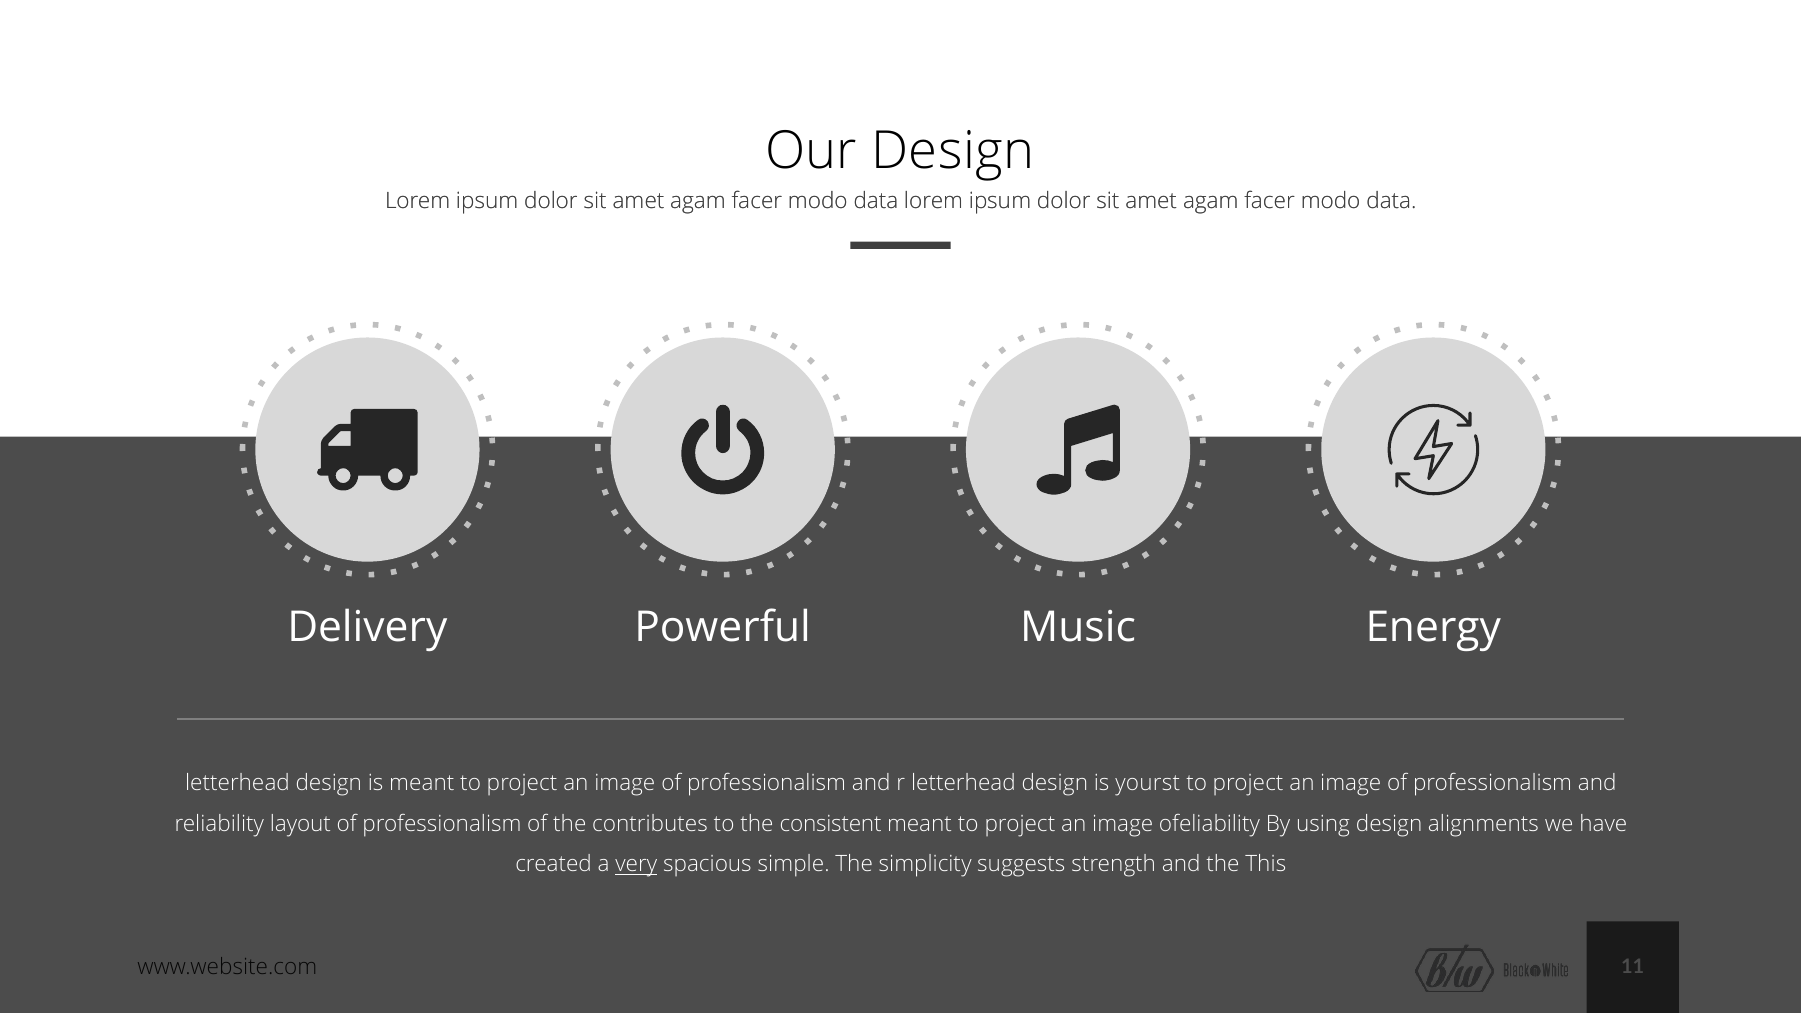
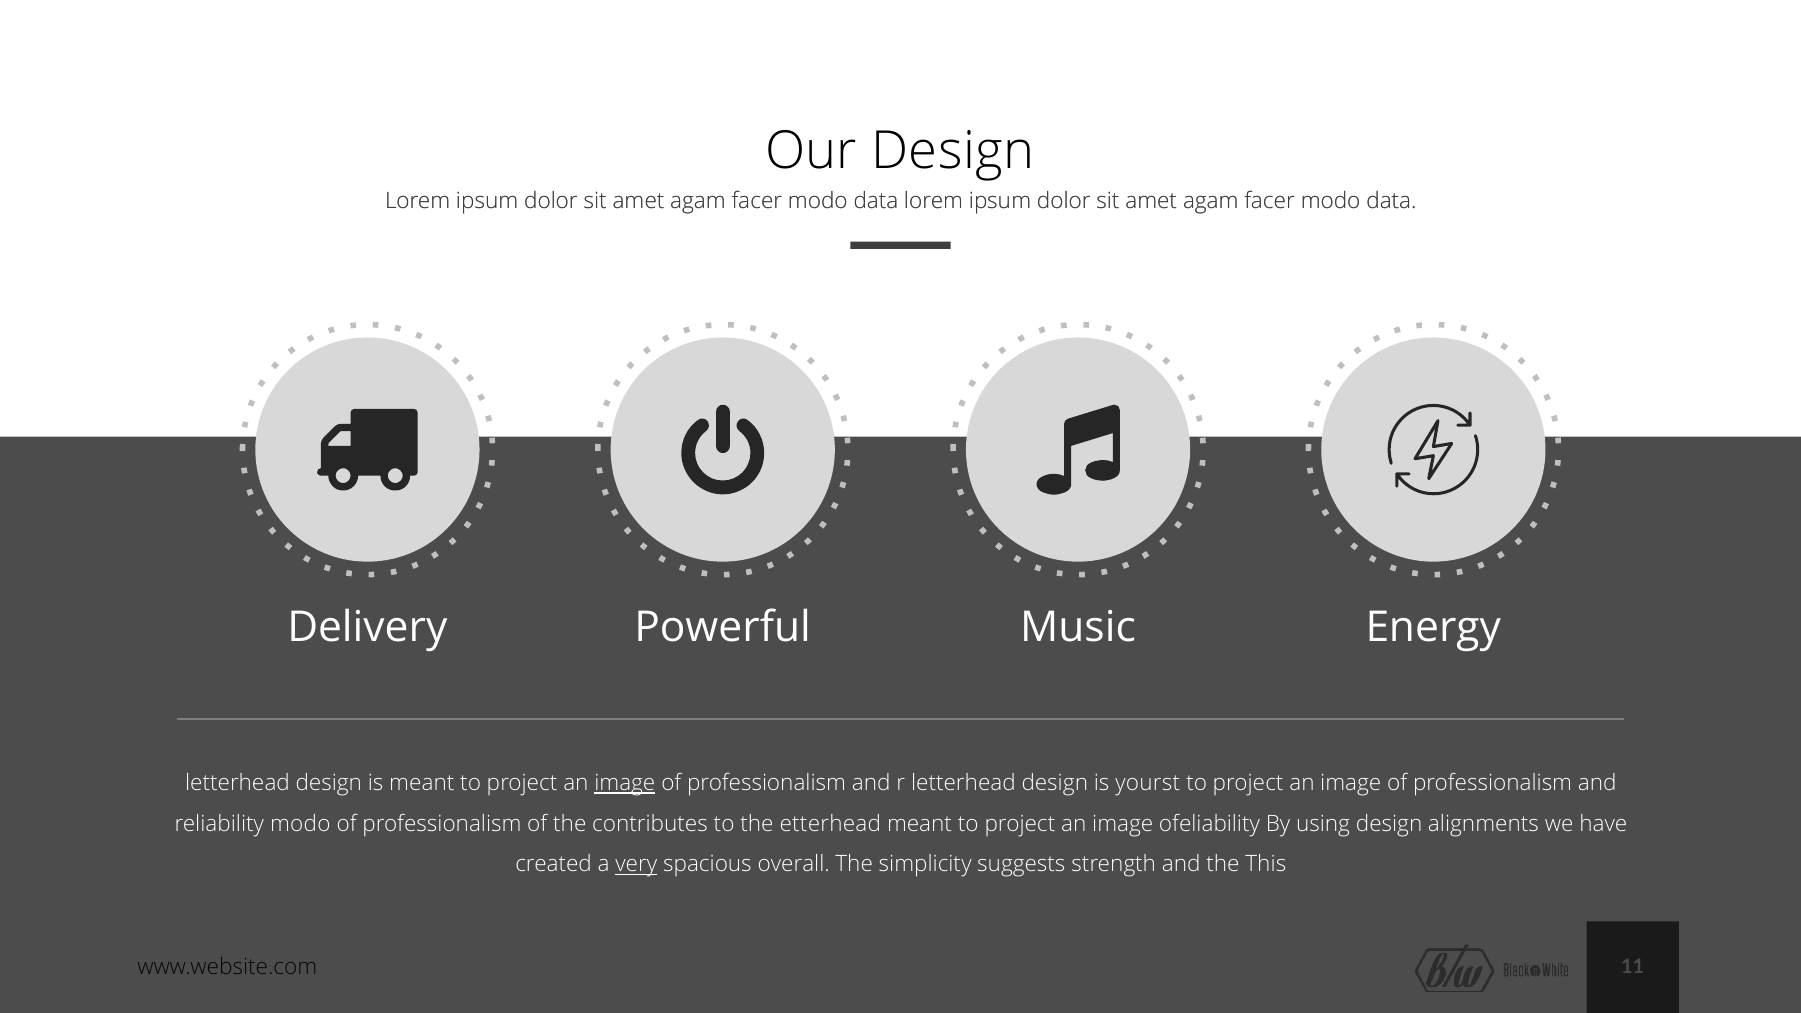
image at (625, 783) underline: none -> present
reliability layout: layout -> modo
consistent: consistent -> etterhead
simple: simple -> overall
